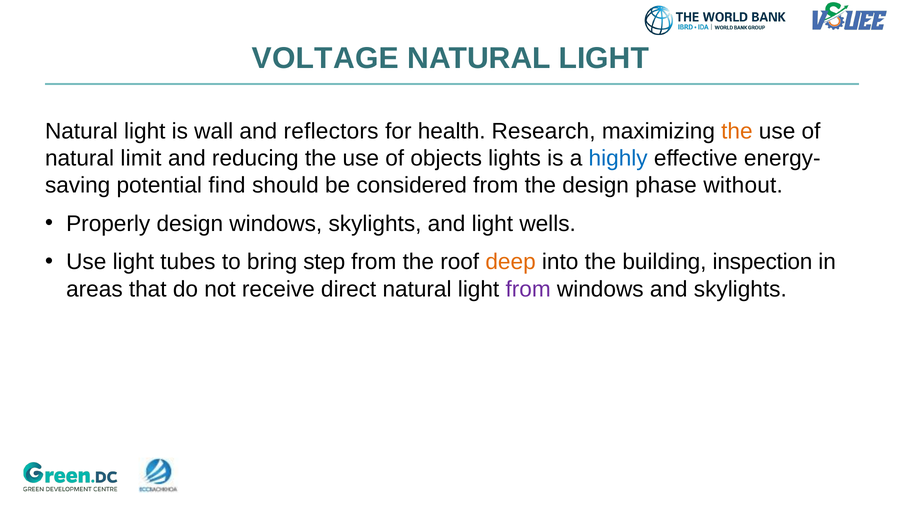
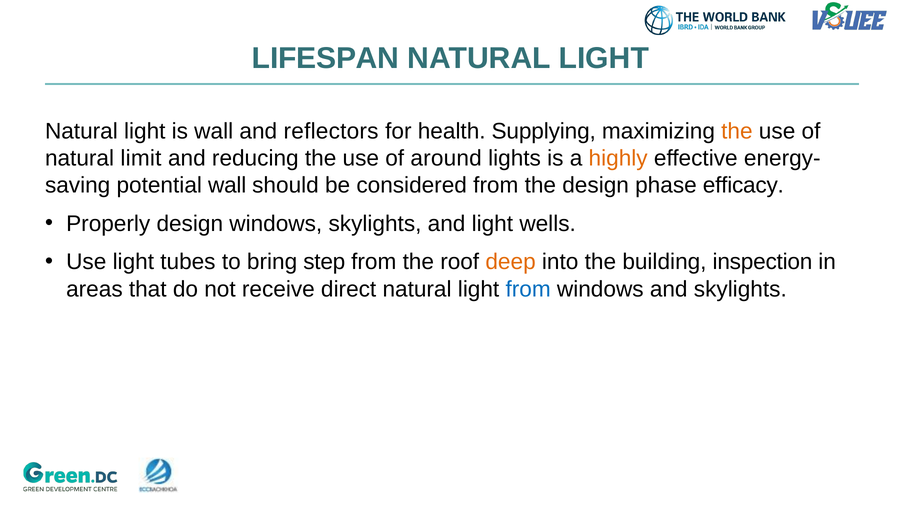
VOLTAGE: VOLTAGE -> LIFESPAN
Research: Research -> Supplying
objects: objects -> around
highly colour: blue -> orange
potential find: find -> wall
without: without -> efficacy
from at (528, 289) colour: purple -> blue
